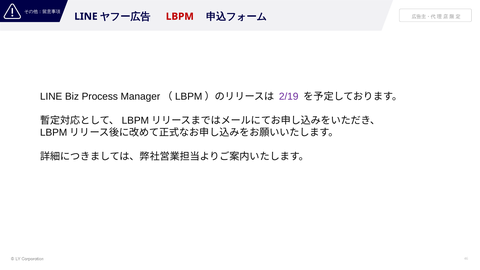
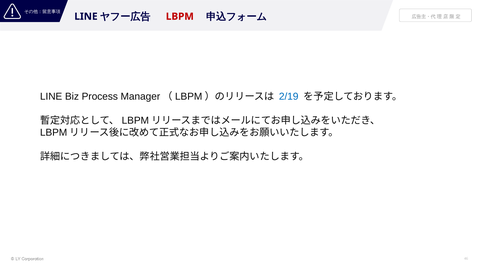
2/19 colour: purple -> blue
